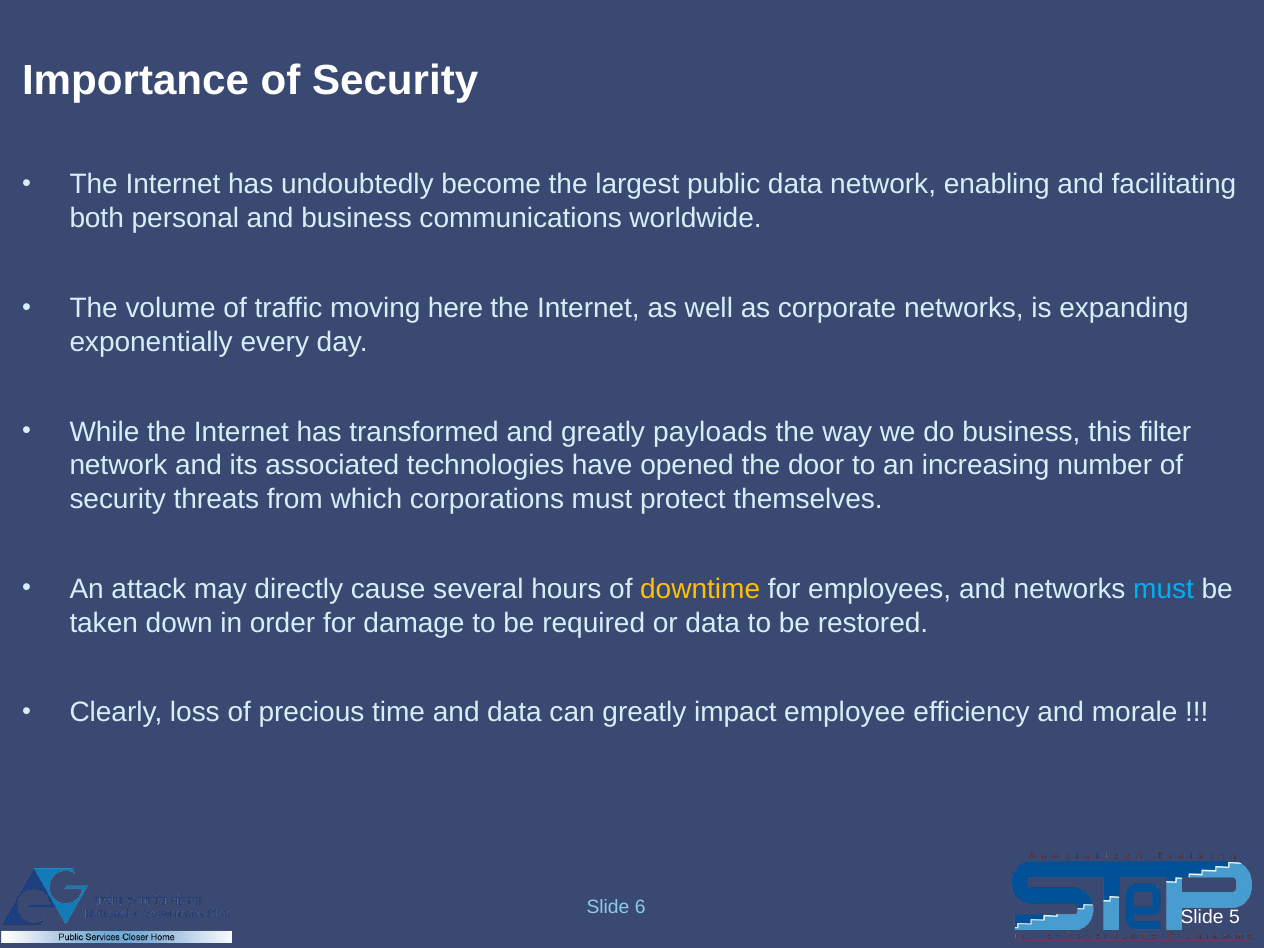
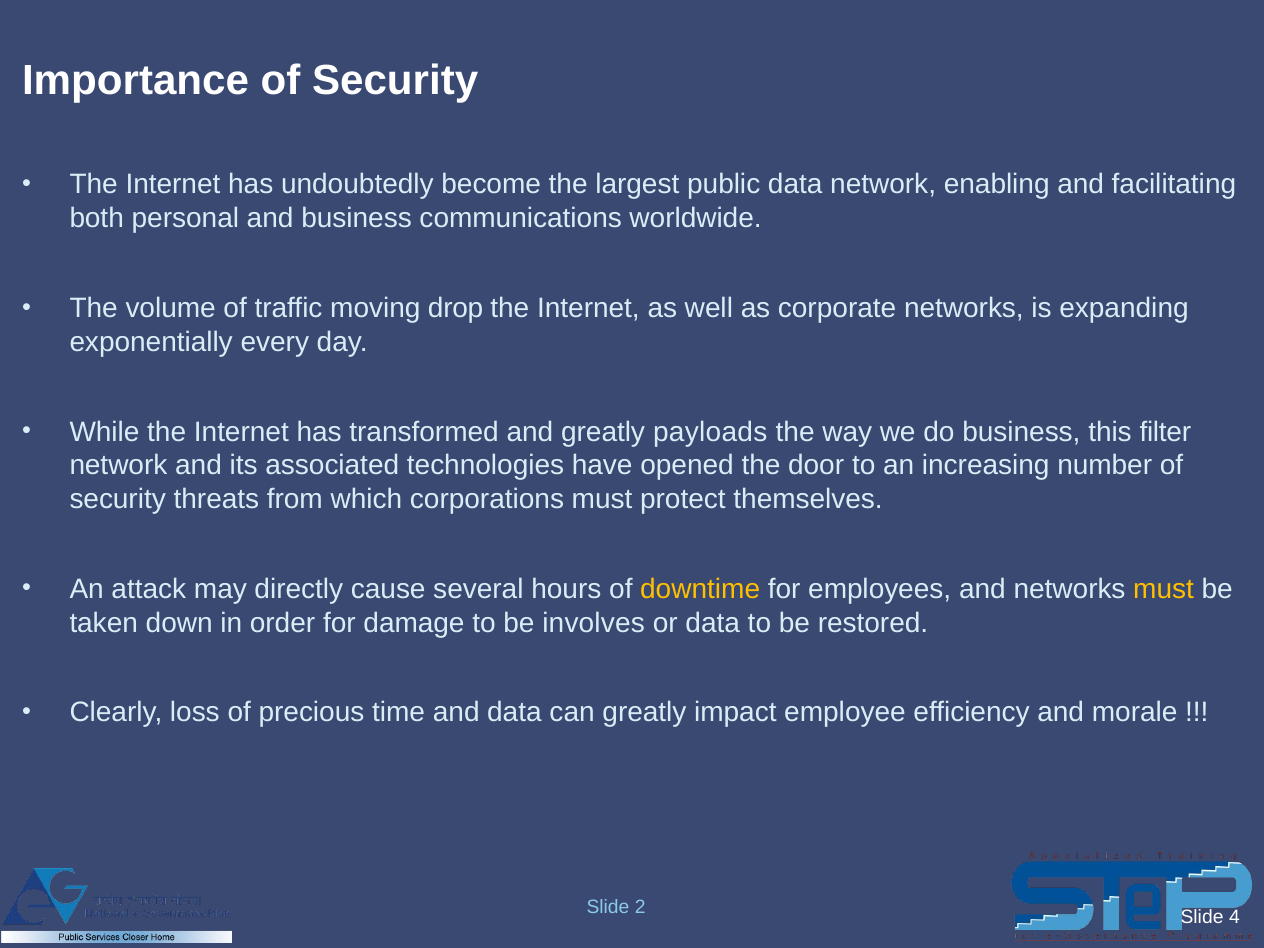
here: here -> drop
must at (1164, 589) colour: light blue -> yellow
required: required -> involves
6: 6 -> 2
5: 5 -> 4
